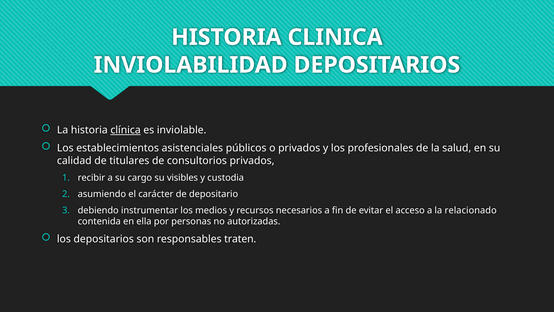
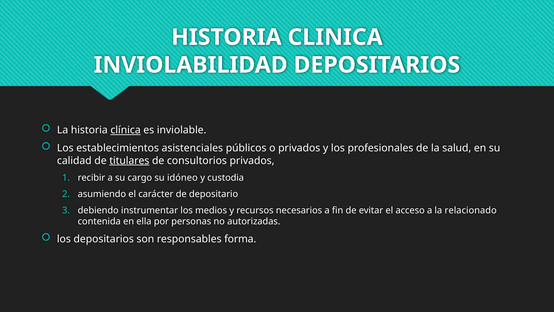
titulares underline: none -> present
visibles: visibles -> idóneo
traten: traten -> forma
